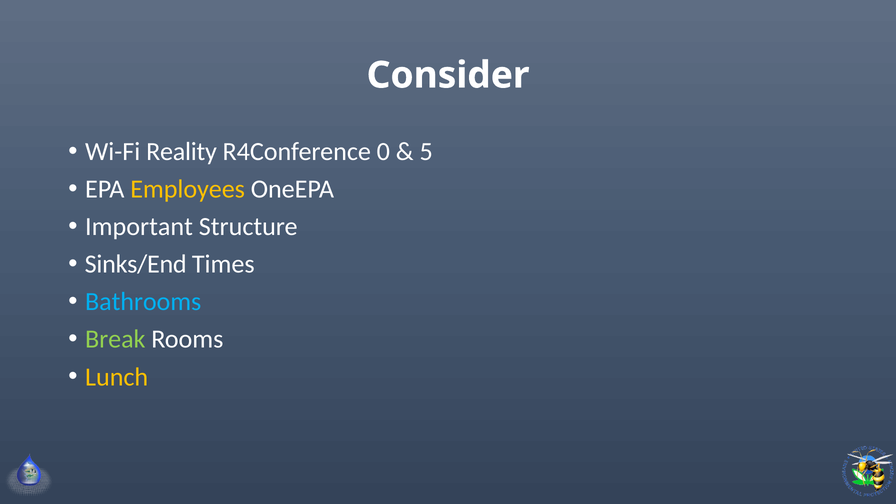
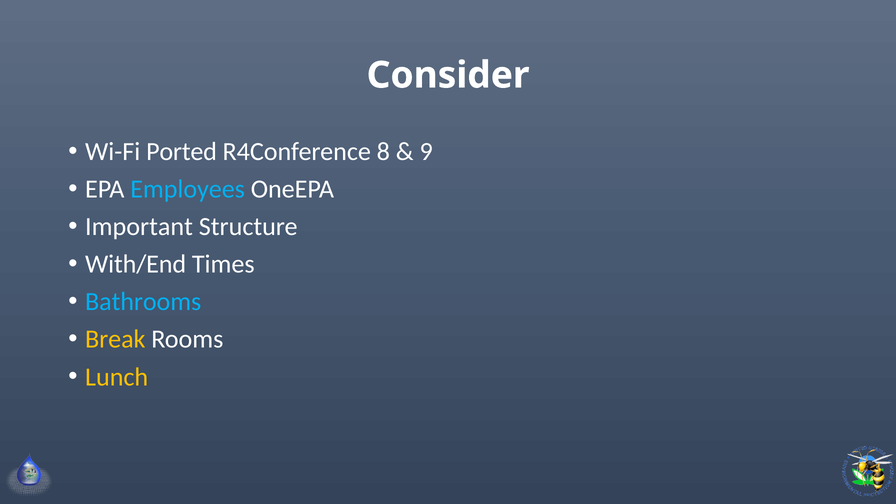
Reality: Reality -> Ported
0: 0 -> 8
5: 5 -> 9
Employees colour: yellow -> light blue
Sinks/End: Sinks/End -> With/End
Break colour: light green -> yellow
